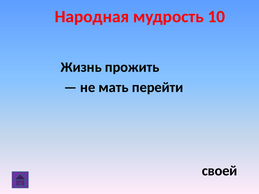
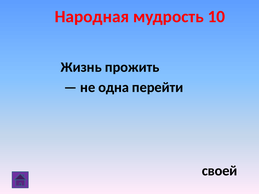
мать: мать -> одна
